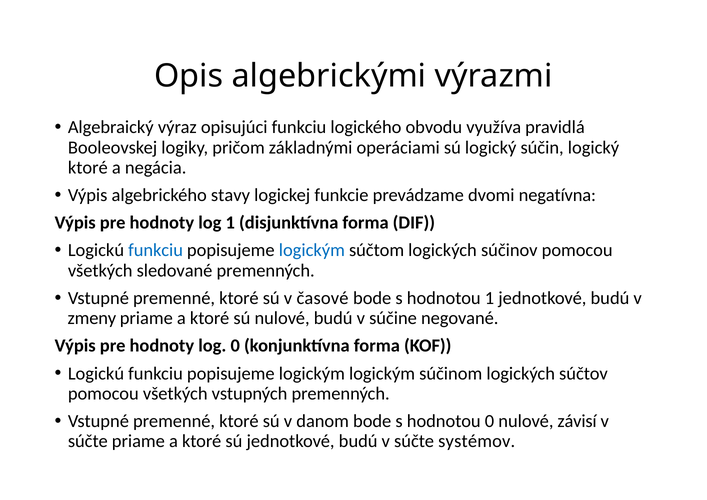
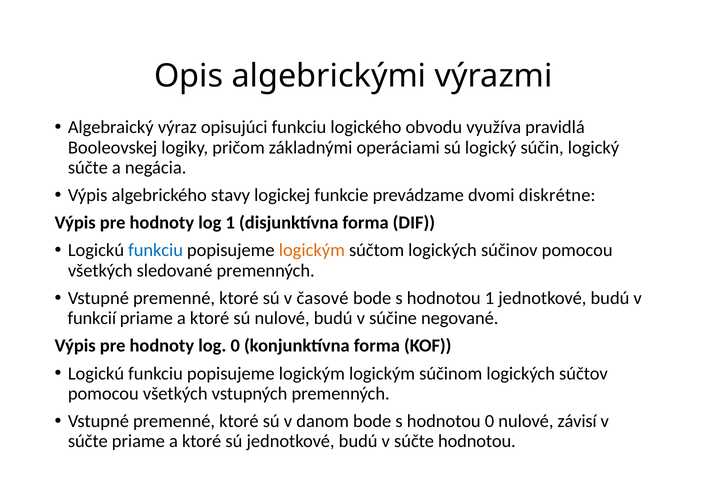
ktoré at (88, 168): ktoré -> súčte
negatívna: negatívna -> diskrétne
logickým at (312, 251) colour: blue -> orange
zmeny: zmeny -> funkcií
súčte systémov: systémov -> hodnotou
